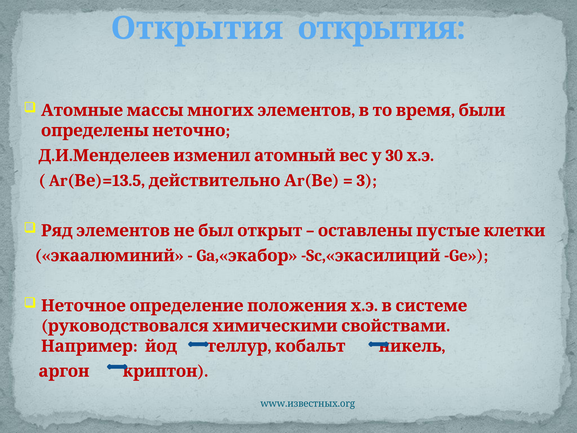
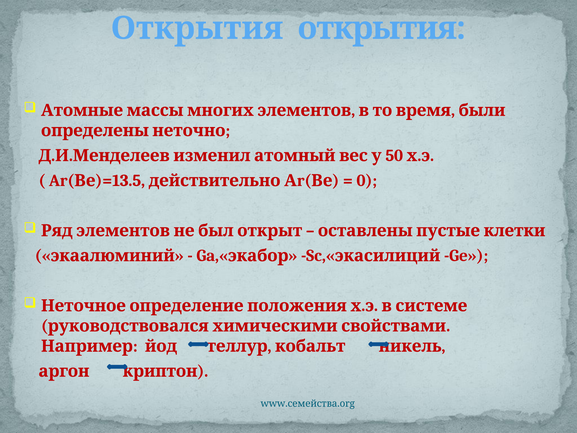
30: 30 -> 50
3: 3 -> 0
www.известных.org: www.известных.org -> www.семейства.org
